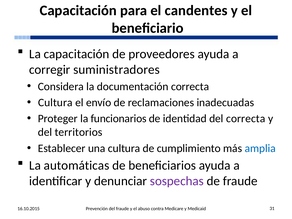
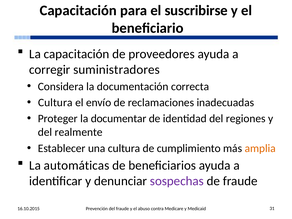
candentes: candentes -> suscribirse
funcionarios: funcionarios -> documentar
del correcta: correcta -> regiones
territorios: territorios -> realmente
amplia colour: blue -> orange
